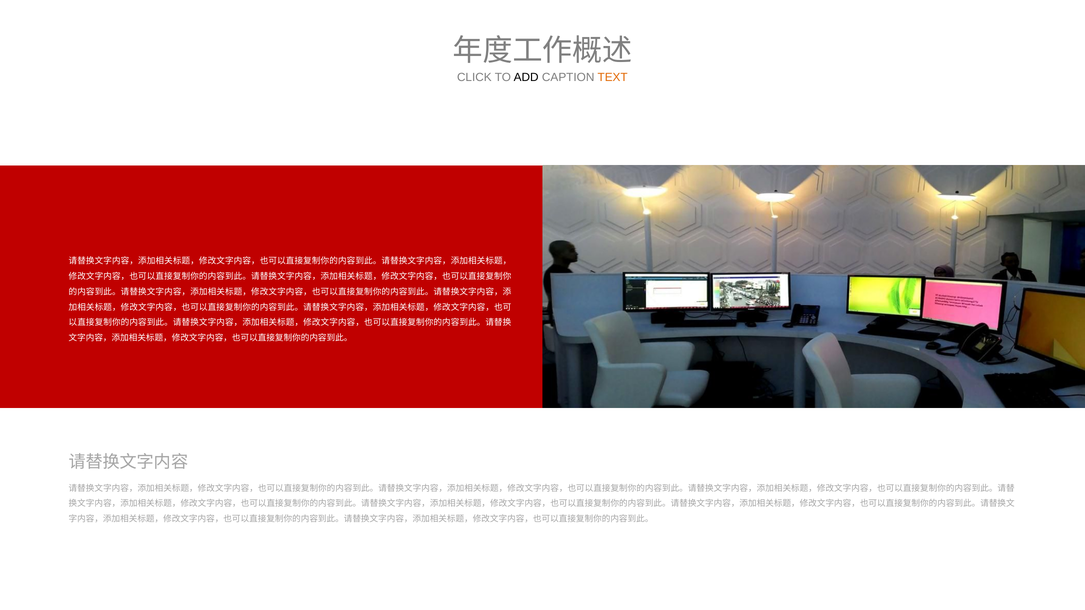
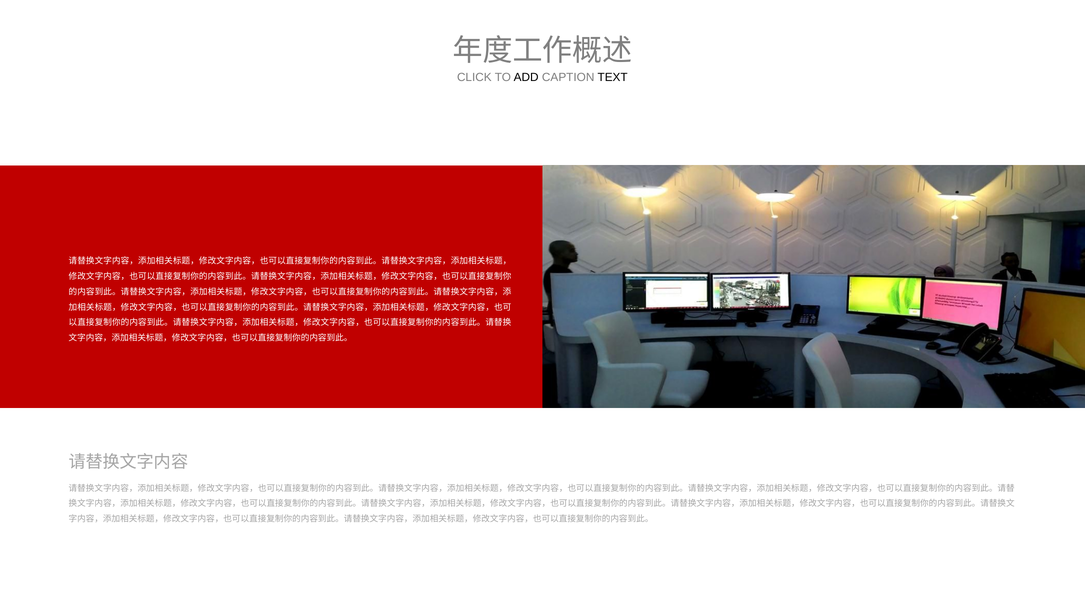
TEXT colour: orange -> black
